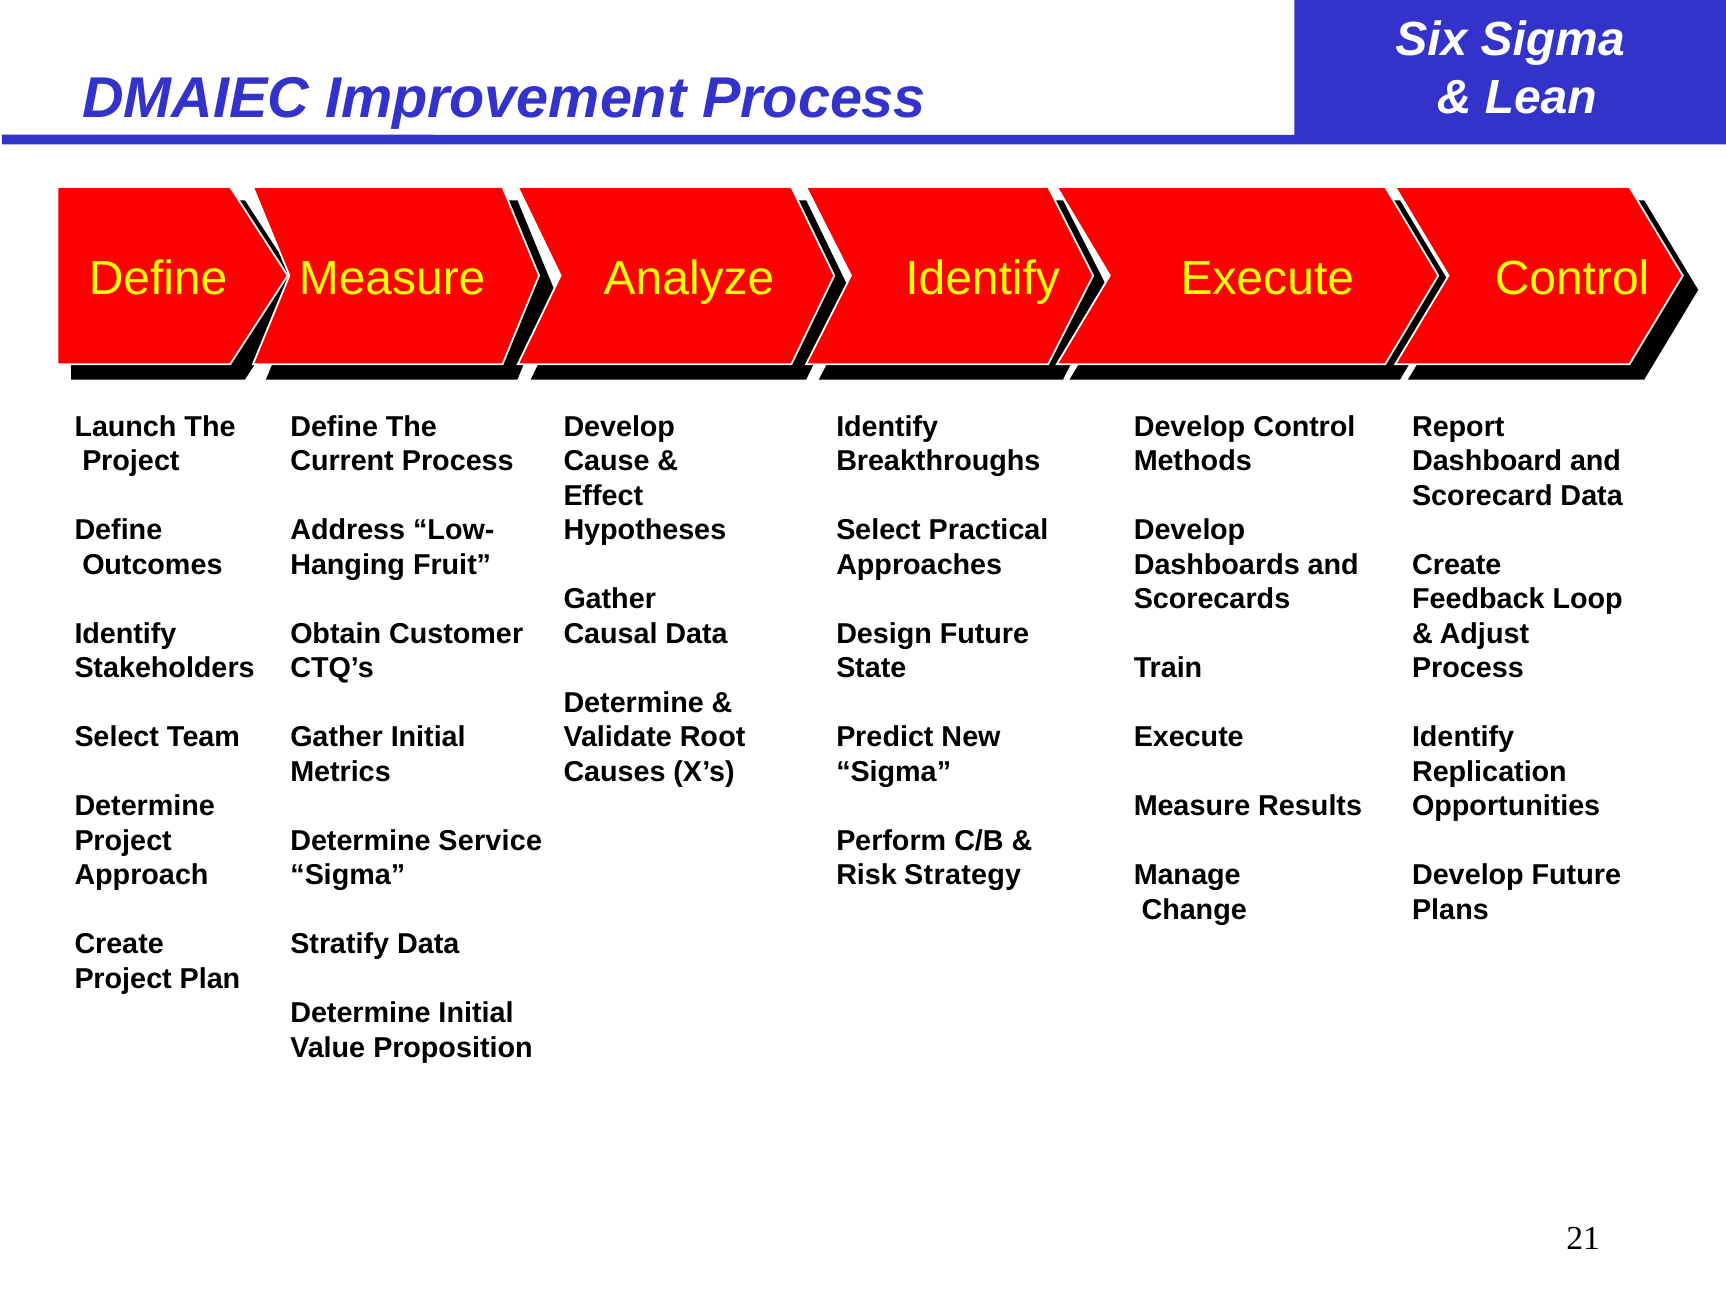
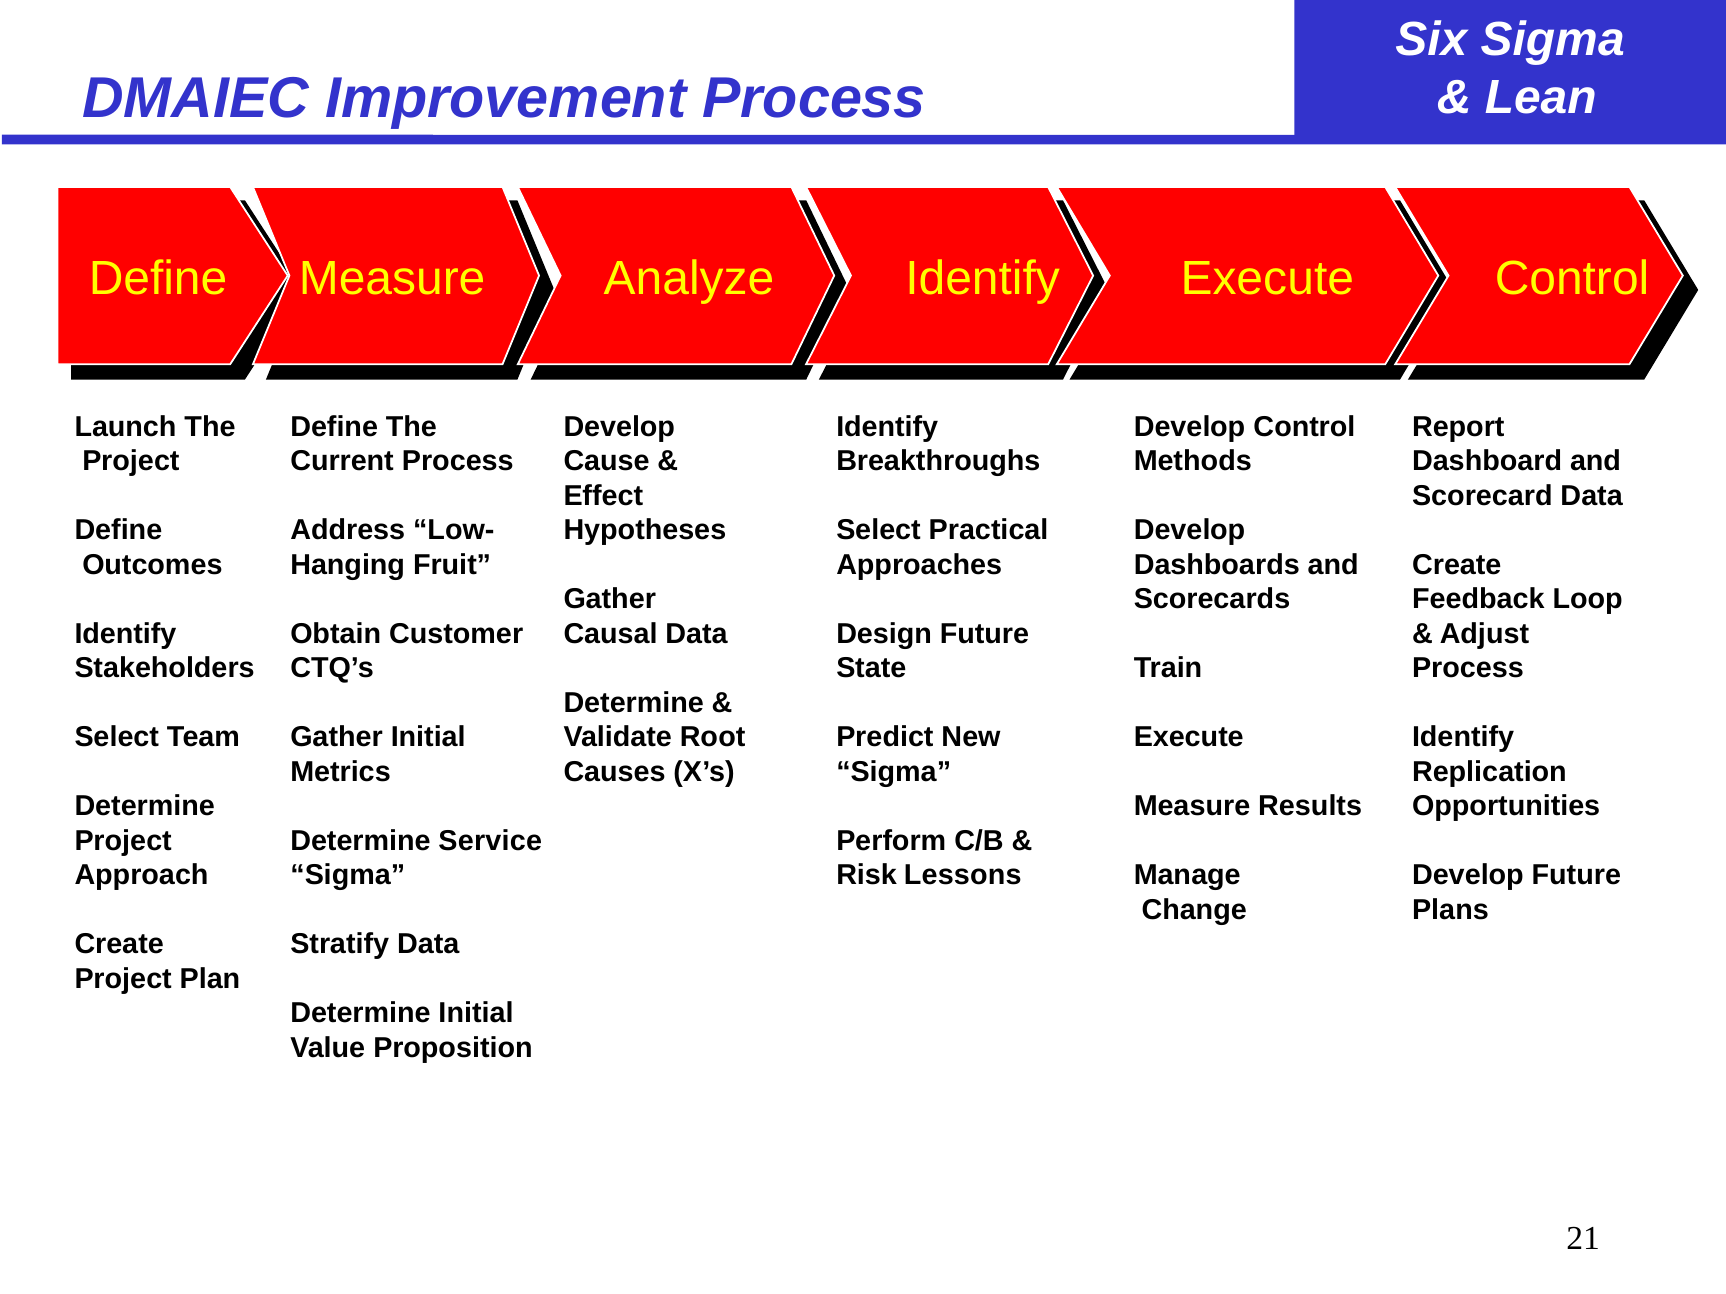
Strategy: Strategy -> Lessons
